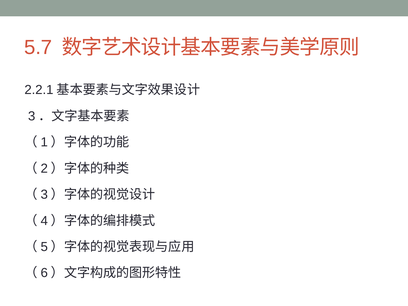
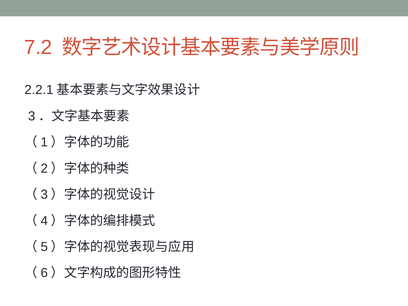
5.7: 5.7 -> 7.2
